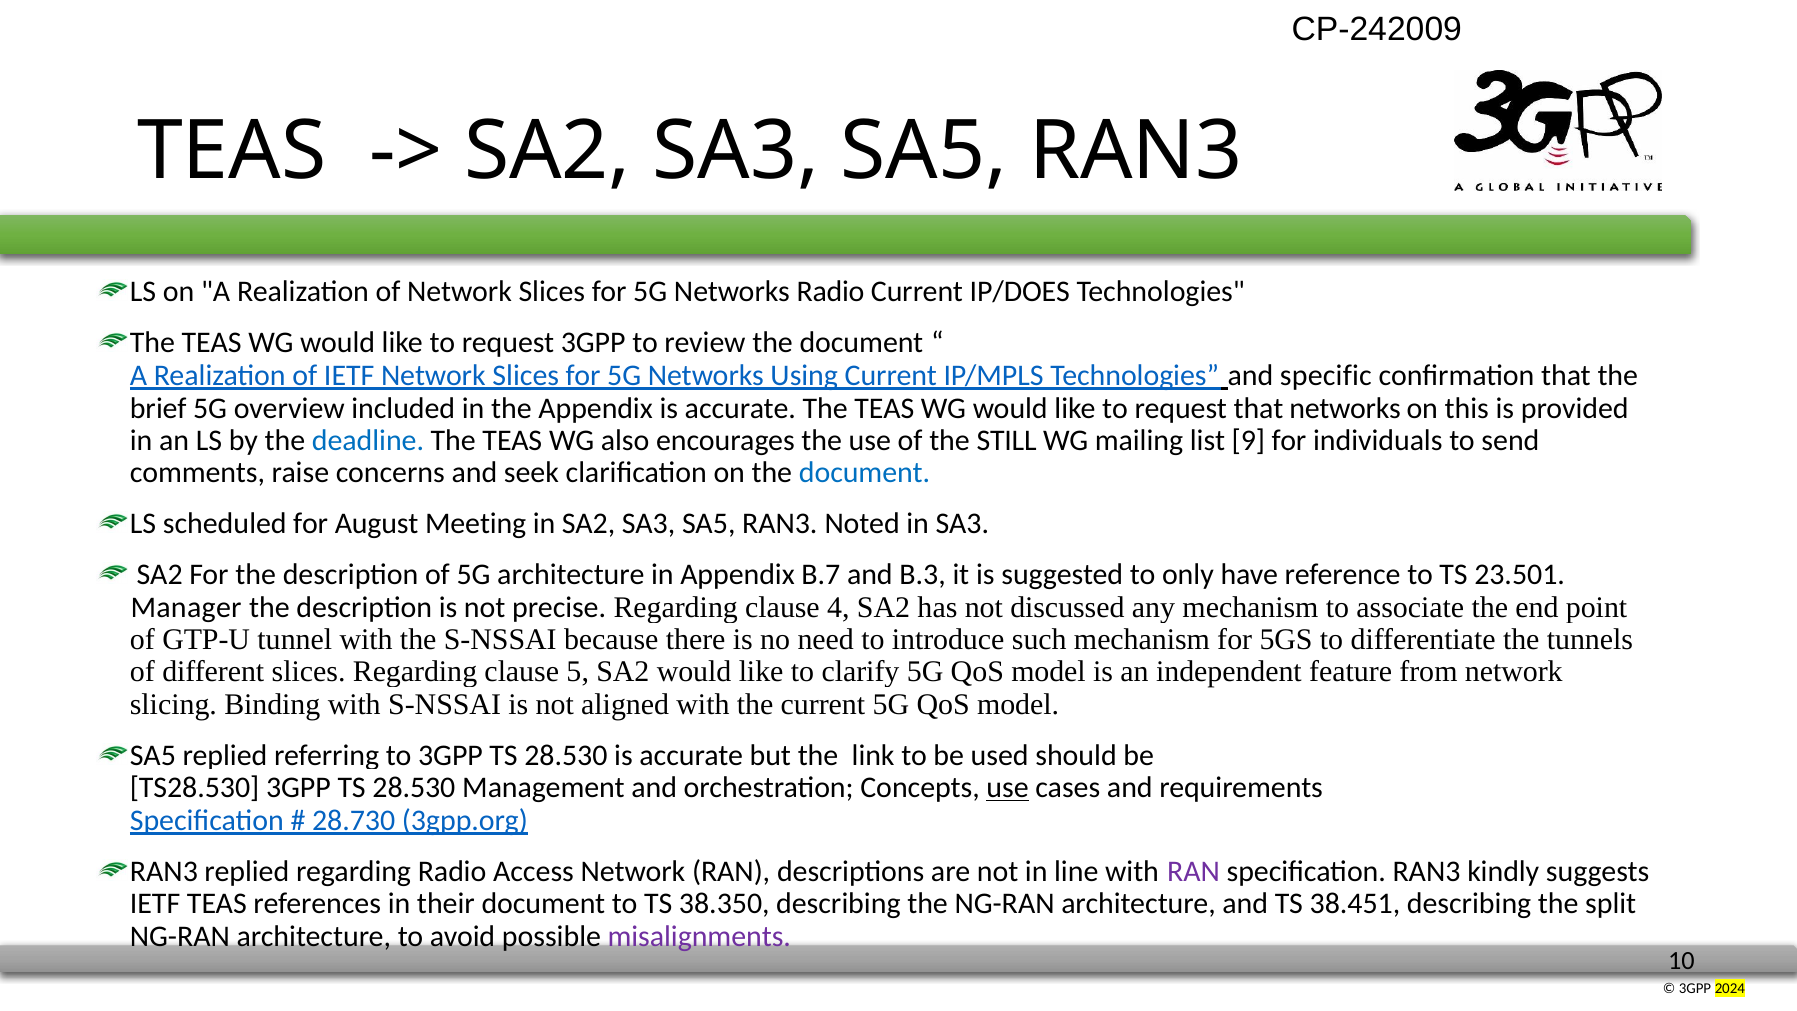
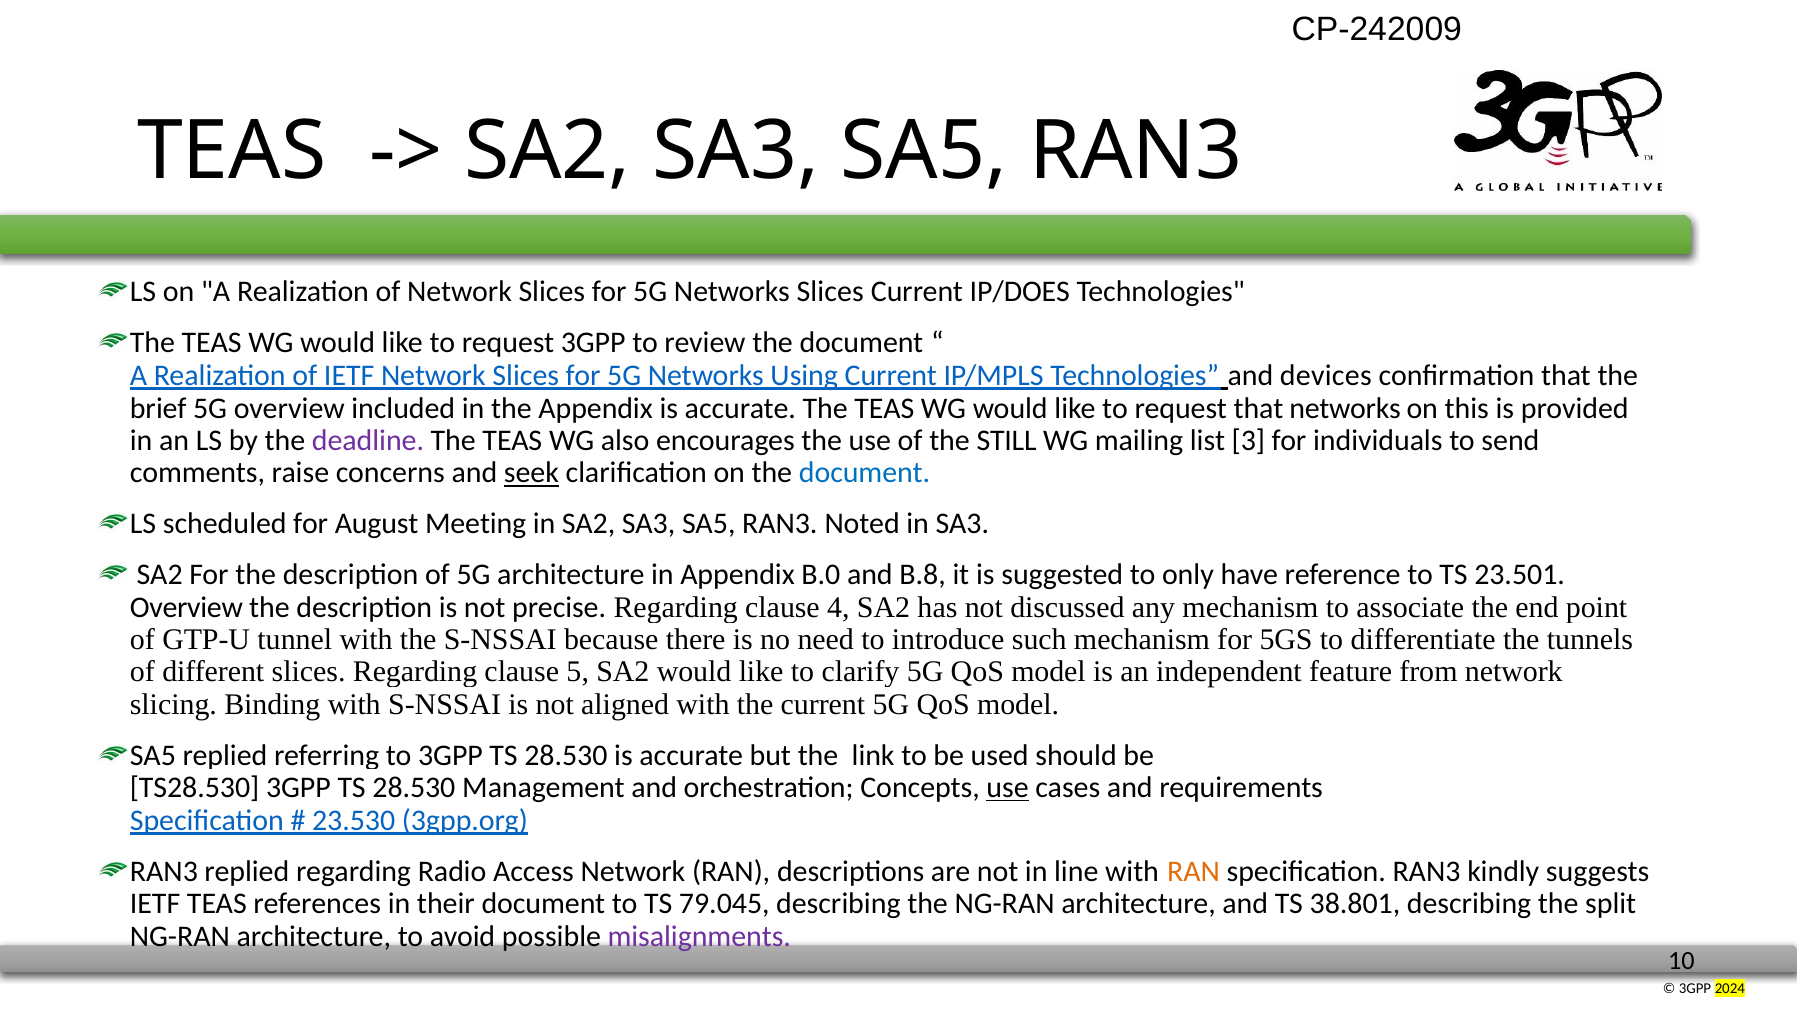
Networks Radio: Radio -> Slices
specific: specific -> devices
deadline colour: blue -> purple
9: 9 -> 3
seek underline: none -> present
B.7: B.7 -> B.0
B.3: B.3 -> B.8
Manager at (186, 607): Manager -> Overview
28.730: 28.730 -> 23.530
RAN at (1194, 871) colour: purple -> orange
38.350: 38.350 -> 79.045
38.451: 38.451 -> 38.801
